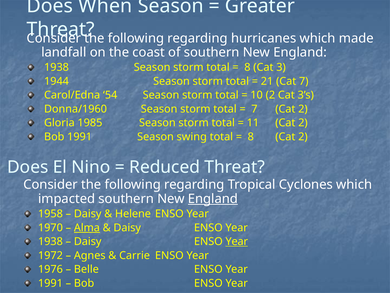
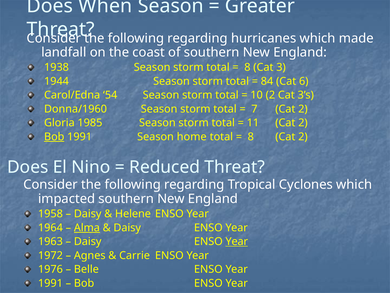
21: 21 -> 84
Cat 7: 7 -> 6
Bob at (54, 137) underline: none -> present
swing: swing -> home
England at (213, 198) underline: present -> none
1970: 1970 -> 1964
1938 at (50, 241): 1938 -> 1963
